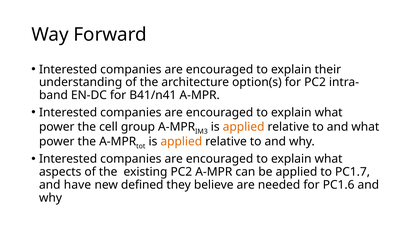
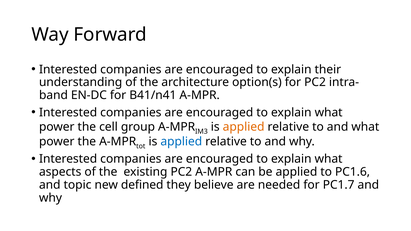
applied at (181, 142) colour: orange -> blue
PC1.7: PC1.7 -> PC1.6
have: have -> topic
PC1.6: PC1.6 -> PC1.7
